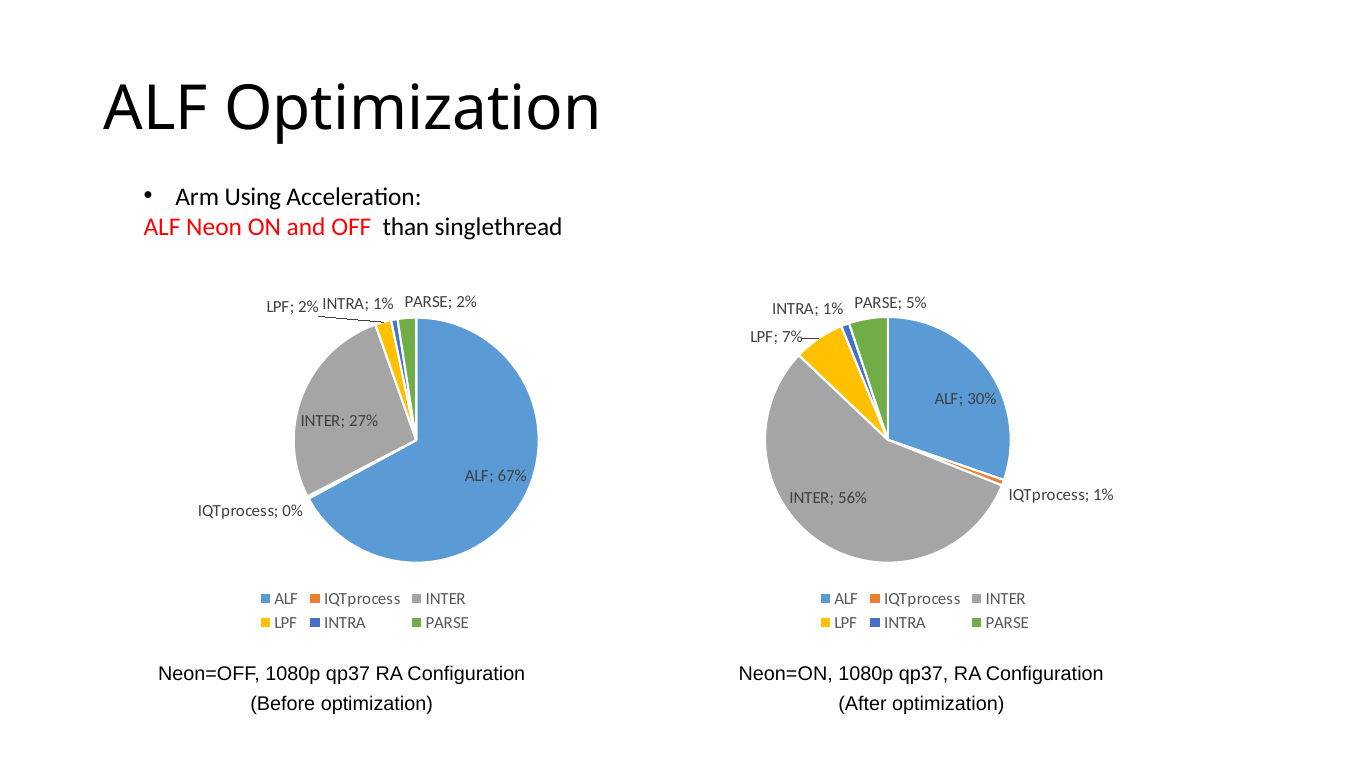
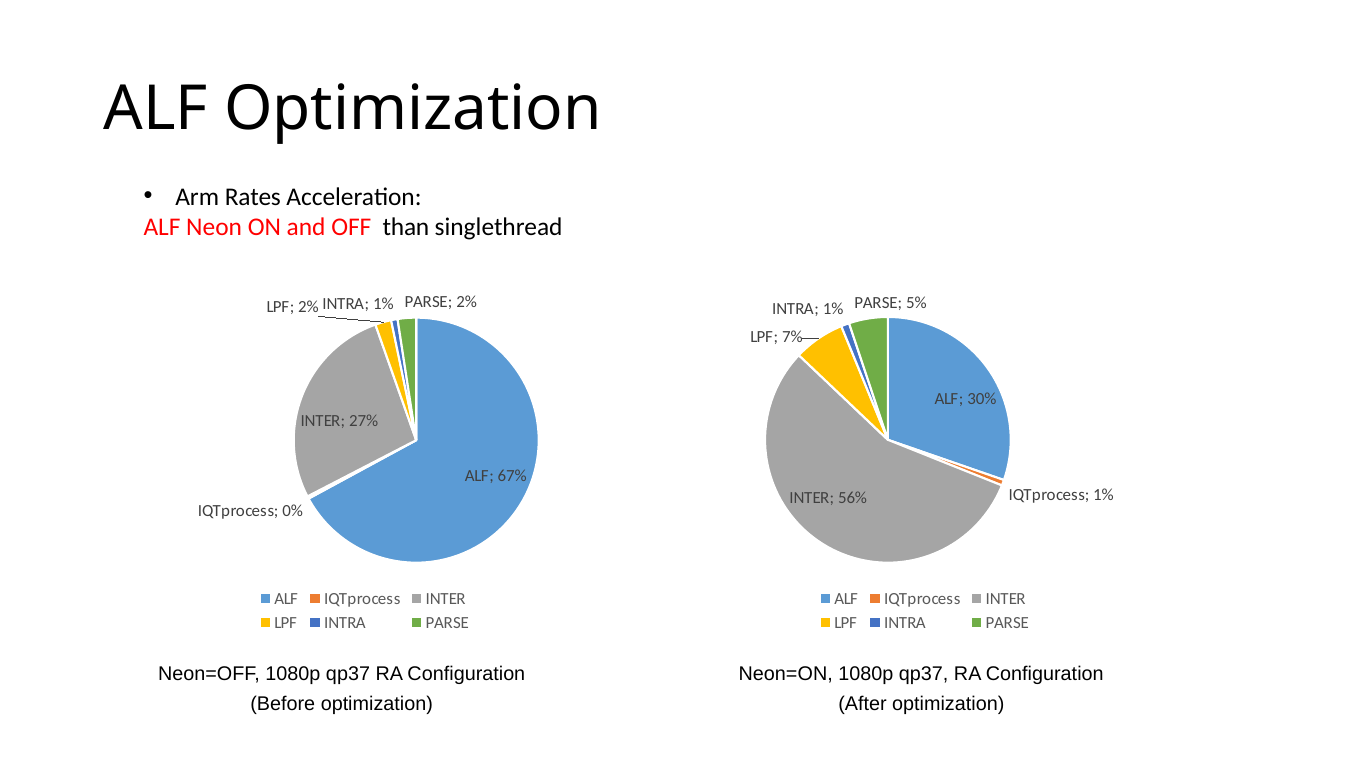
Using: Using -> Rates
